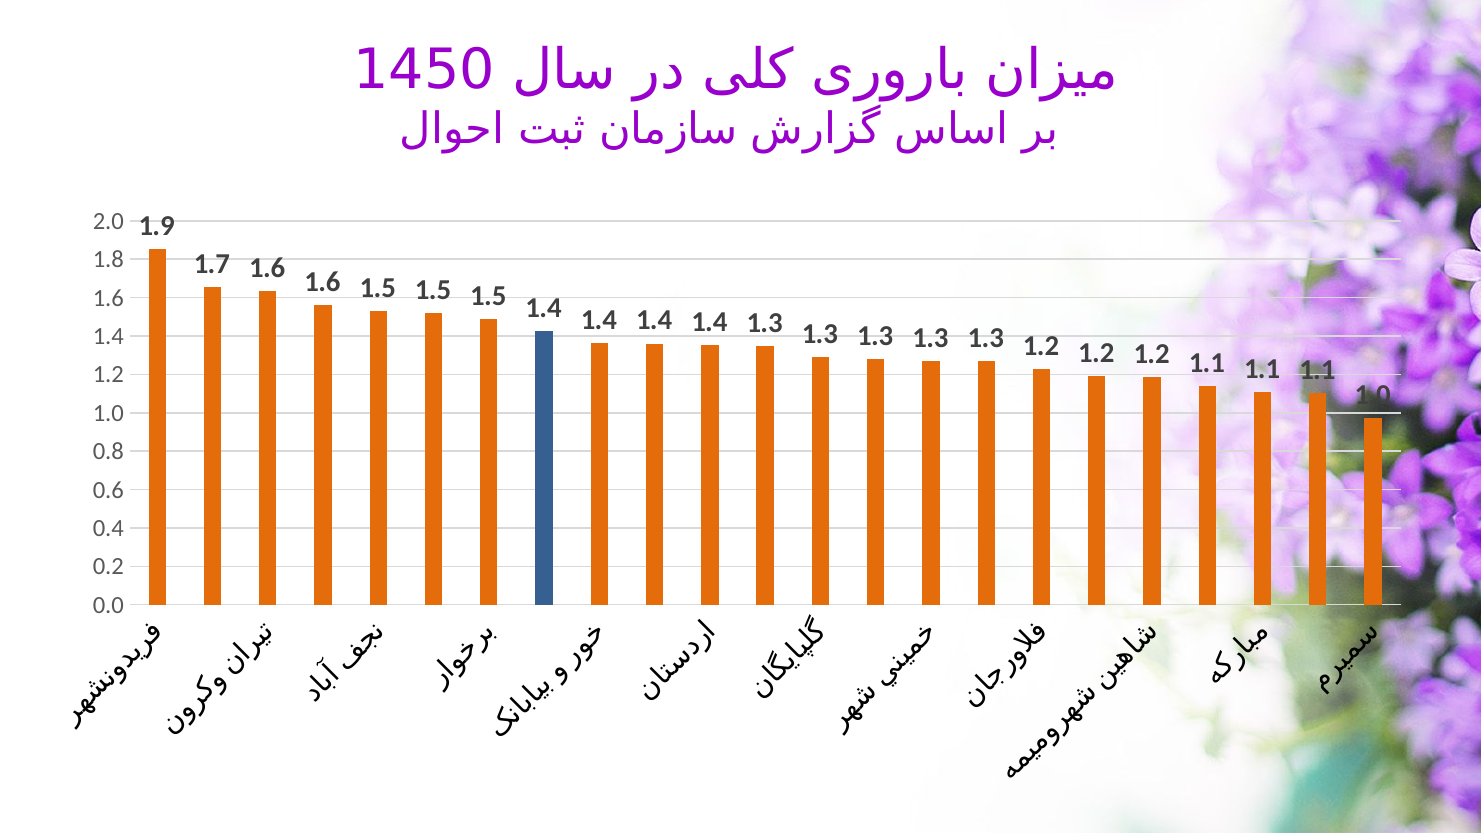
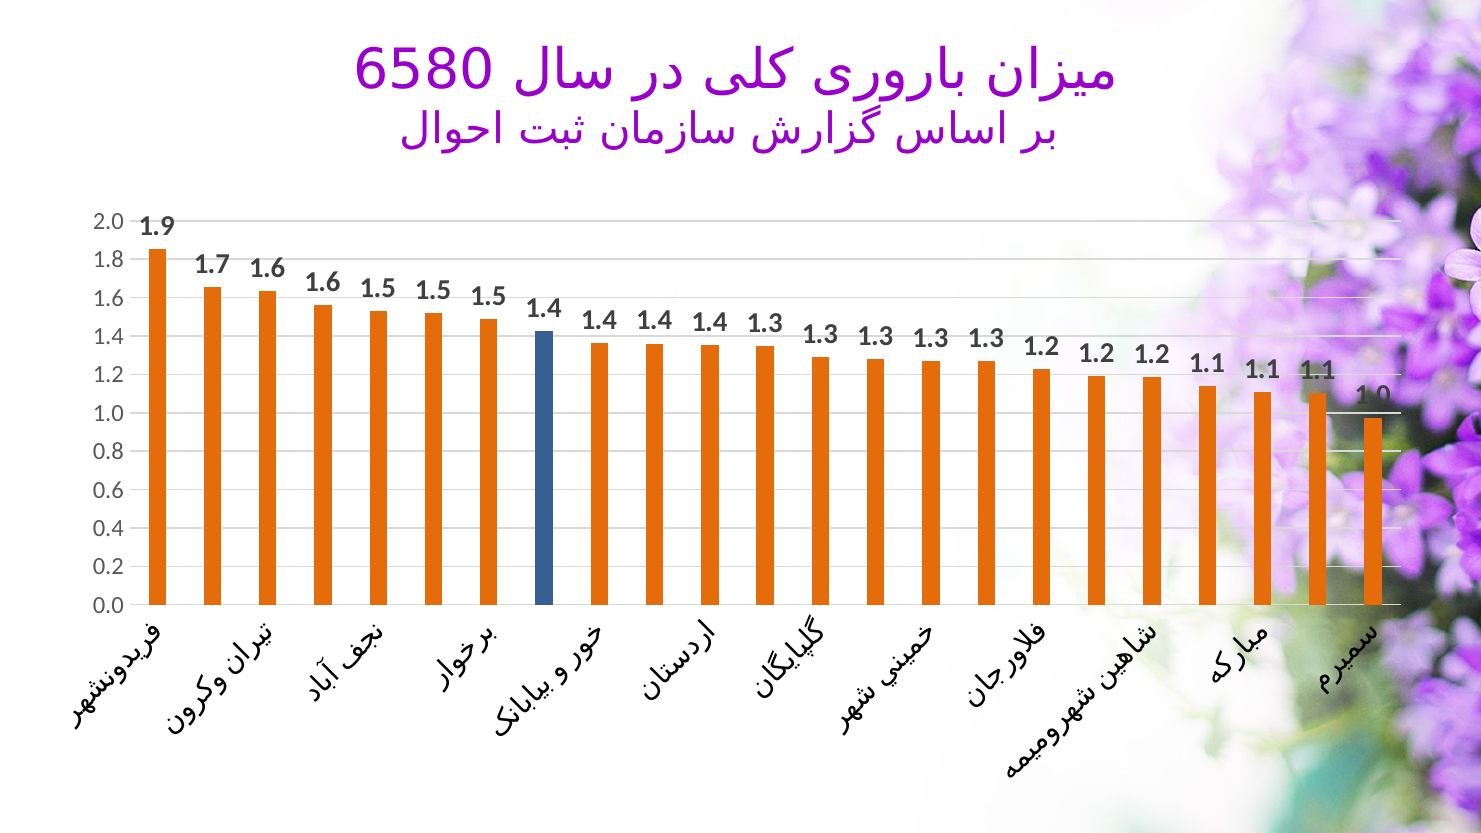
1450: 1450 -> 6580
